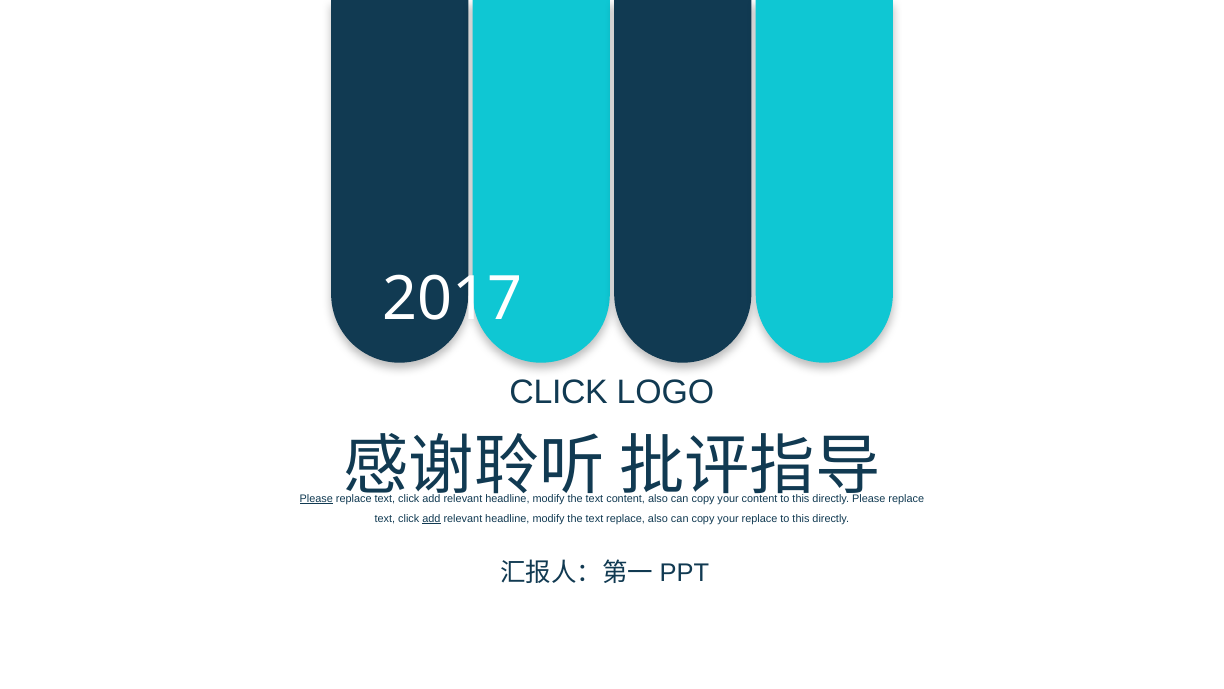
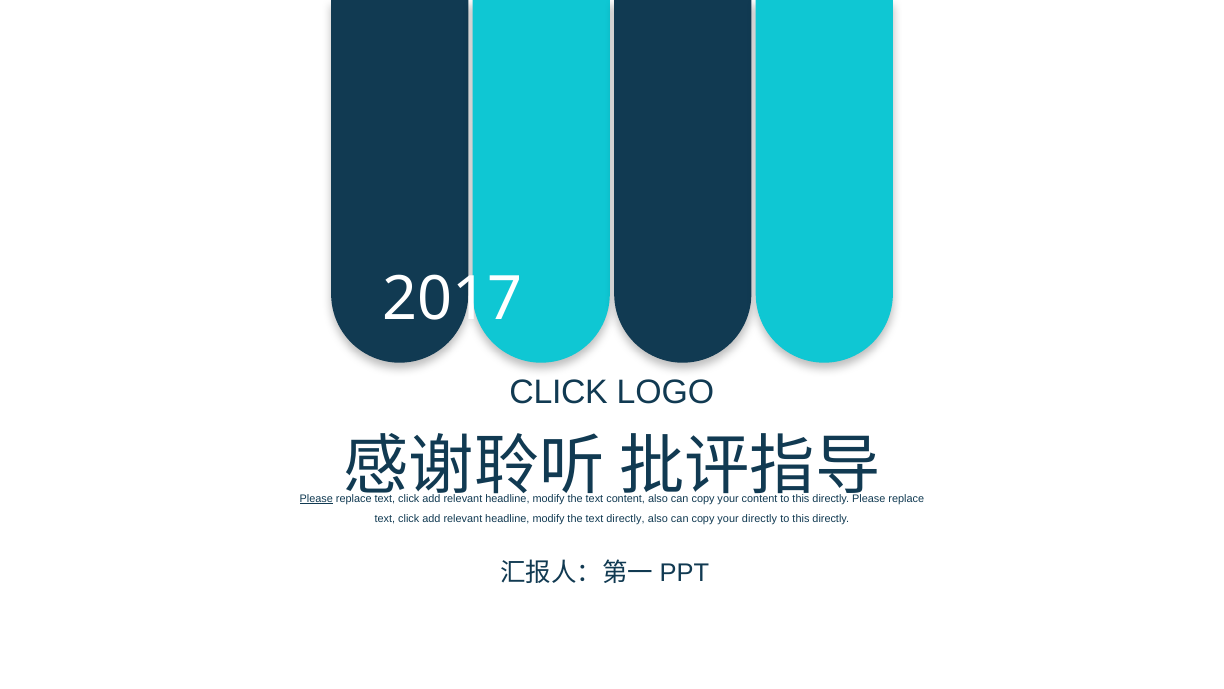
add at (431, 518) underline: present -> none
text replace: replace -> directly
your replace: replace -> directly
